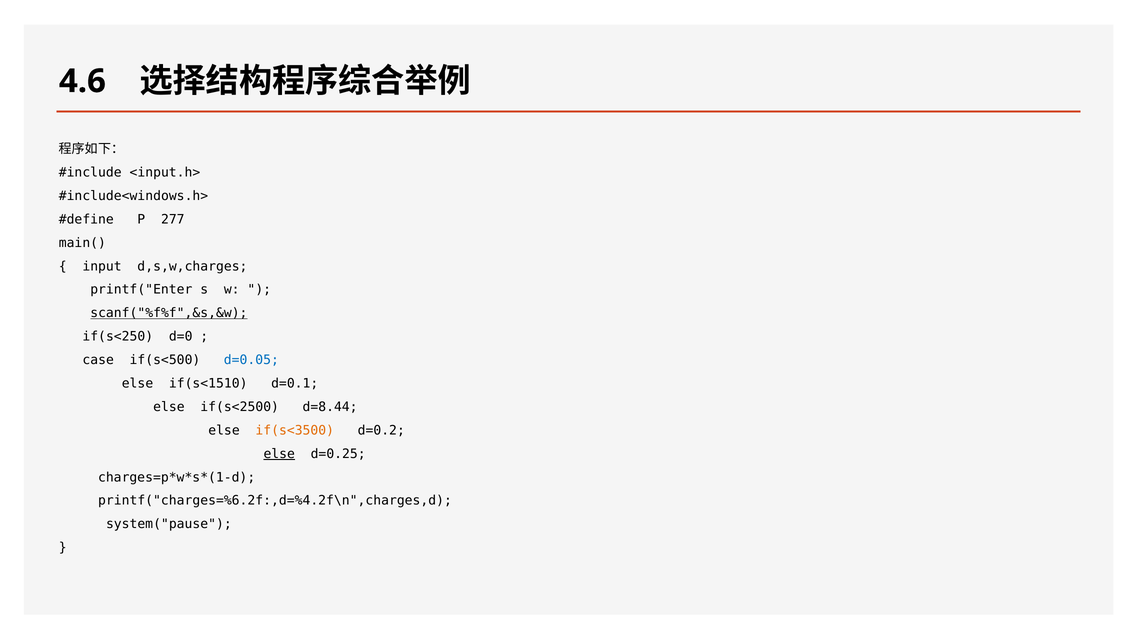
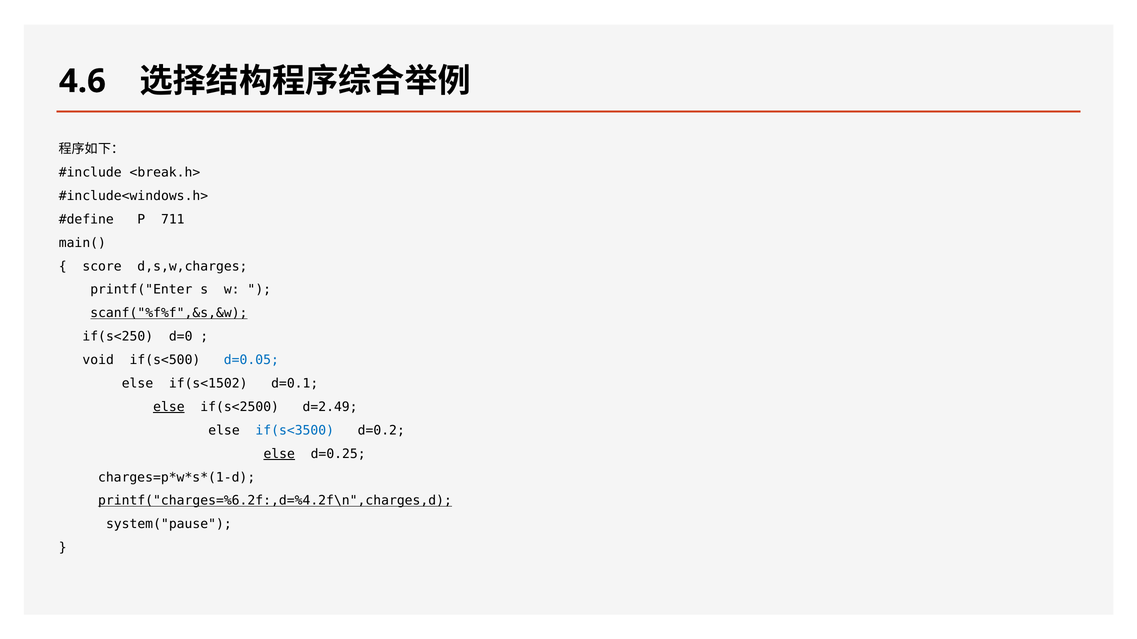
<input.h>: <input.h> -> <break.h>
277: 277 -> 711
input: input -> score
case: case -> void
if(s<1510: if(s<1510 -> if(s<1502
else at (169, 407) underline: none -> present
d=8.44: d=8.44 -> d=2.49
if(s<3500 colour: orange -> blue
printf("charges=%6.2f:,d=%4.2f\n",charges,d underline: none -> present
